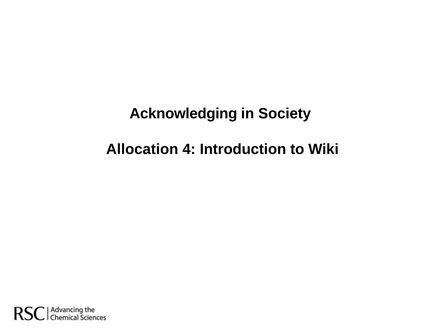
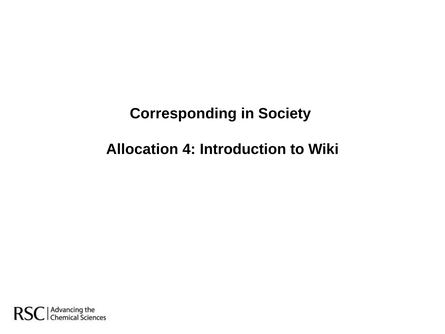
Acknowledging: Acknowledging -> Corresponding
